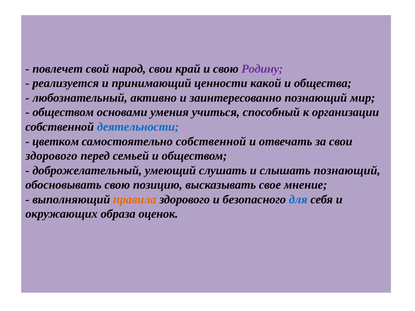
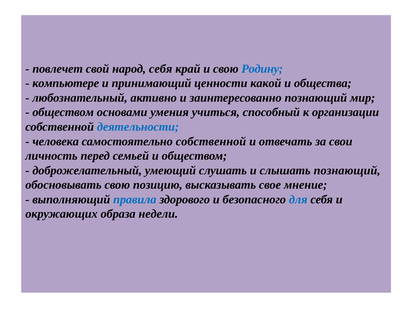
народ свои: свои -> себя
Родину colour: purple -> blue
реализуется: реализуется -> компьютере
цветком: цветком -> человека
здорового at (51, 156): здорового -> личность
правила colour: orange -> blue
оценок: оценок -> недели
